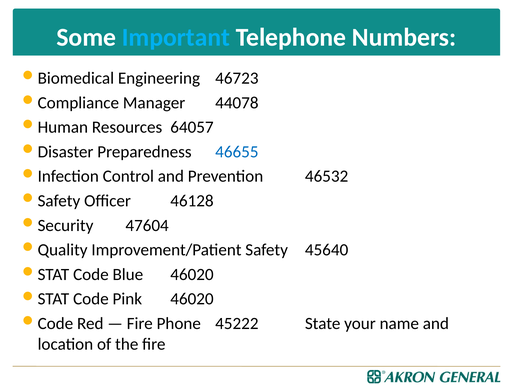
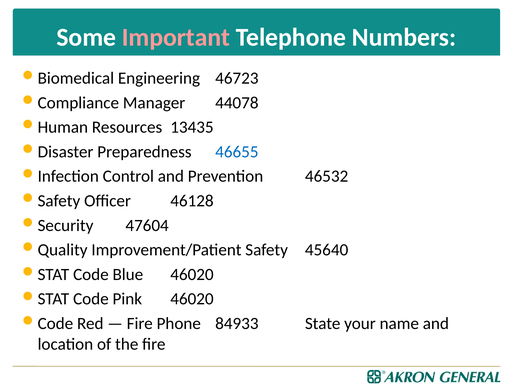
Important colour: light blue -> pink
64057: 64057 -> 13435
45222: 45222 -> 84933
